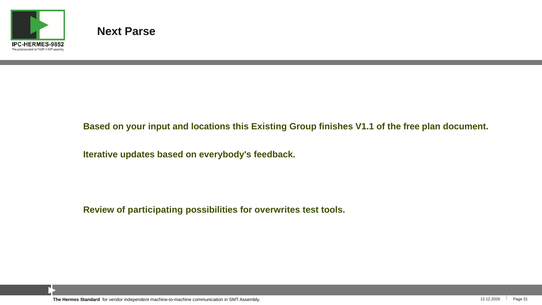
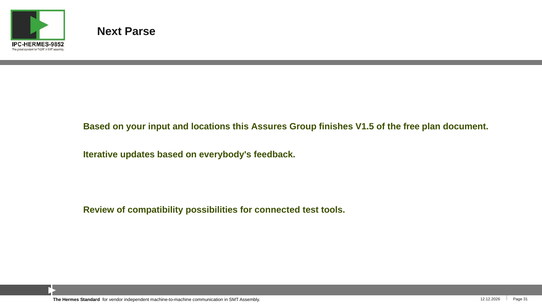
Existing: Existing -> Assures
V1.1: V1.1 -> V1.5
participating: participating -> compatibility
overwrites: overwrites -> connected
